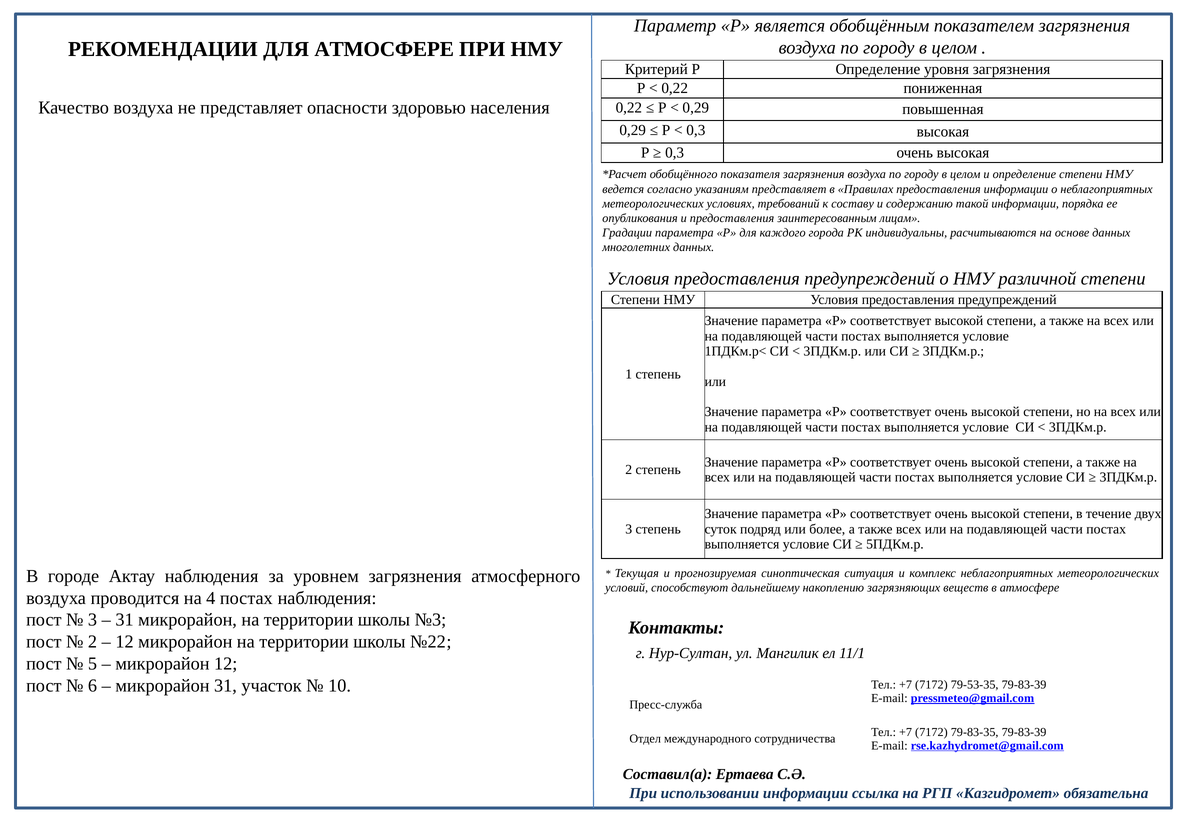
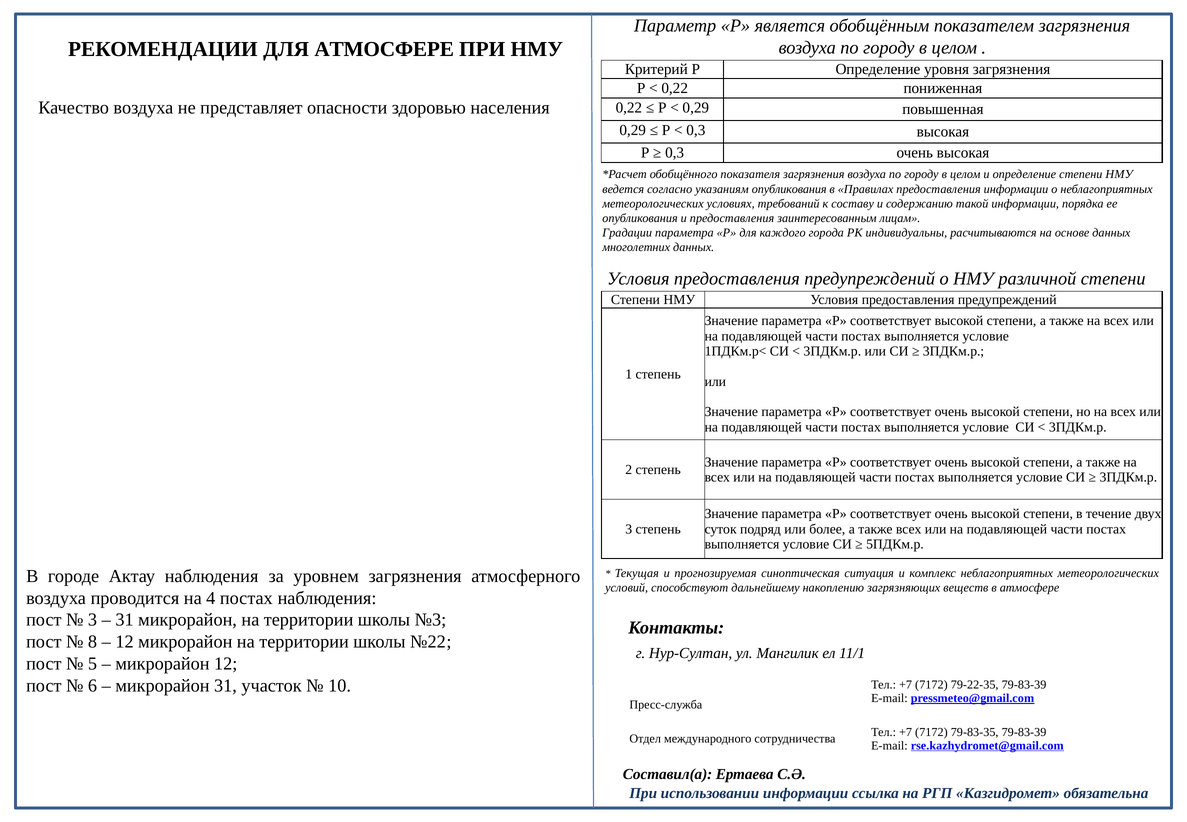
указаниям представляет: представляет -> опубликования
2 at (93, 642): 2 -> 8
79-53-35: 79-53-35 -> 79-22-35
